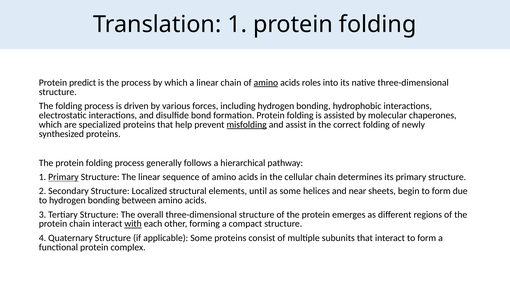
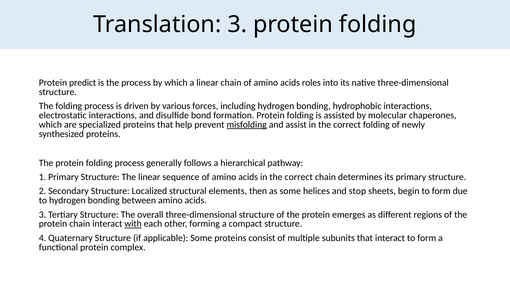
Translation 1: 1 -> 3
amino at (266, 83) underline: present -> none
Primary at (63, 177) underline: present -> none
acids in the cellular: cellular -> correct
until: until -> then
near: near -> stop
